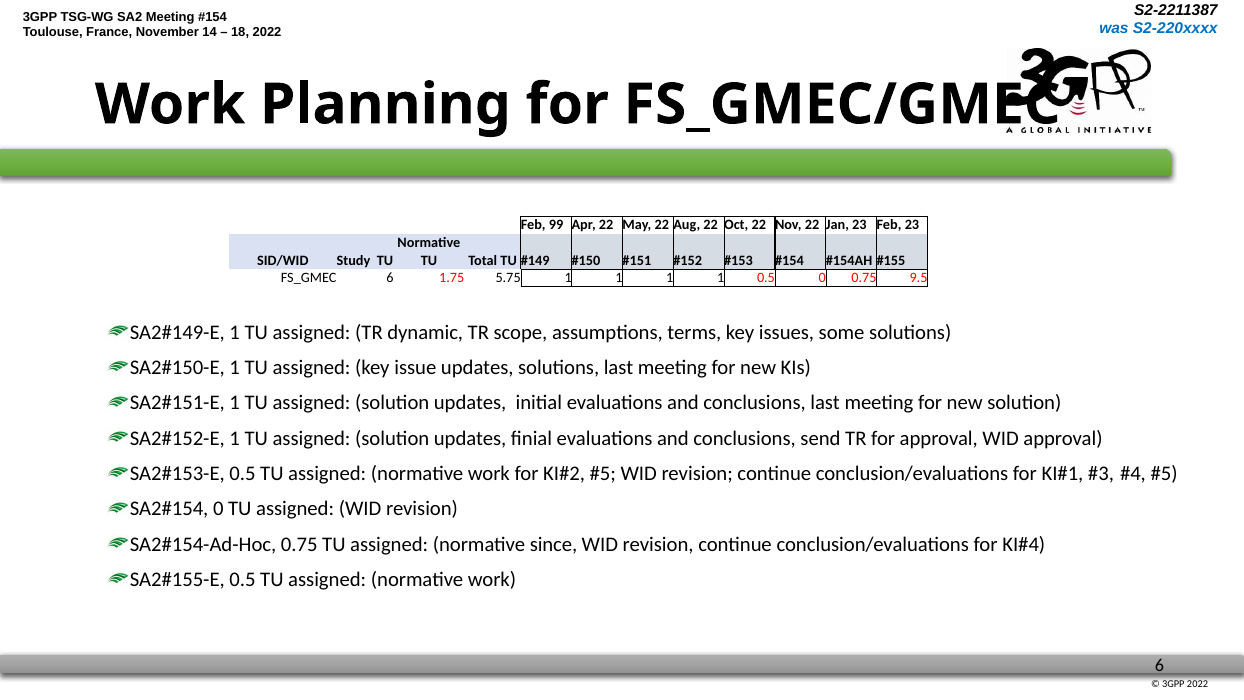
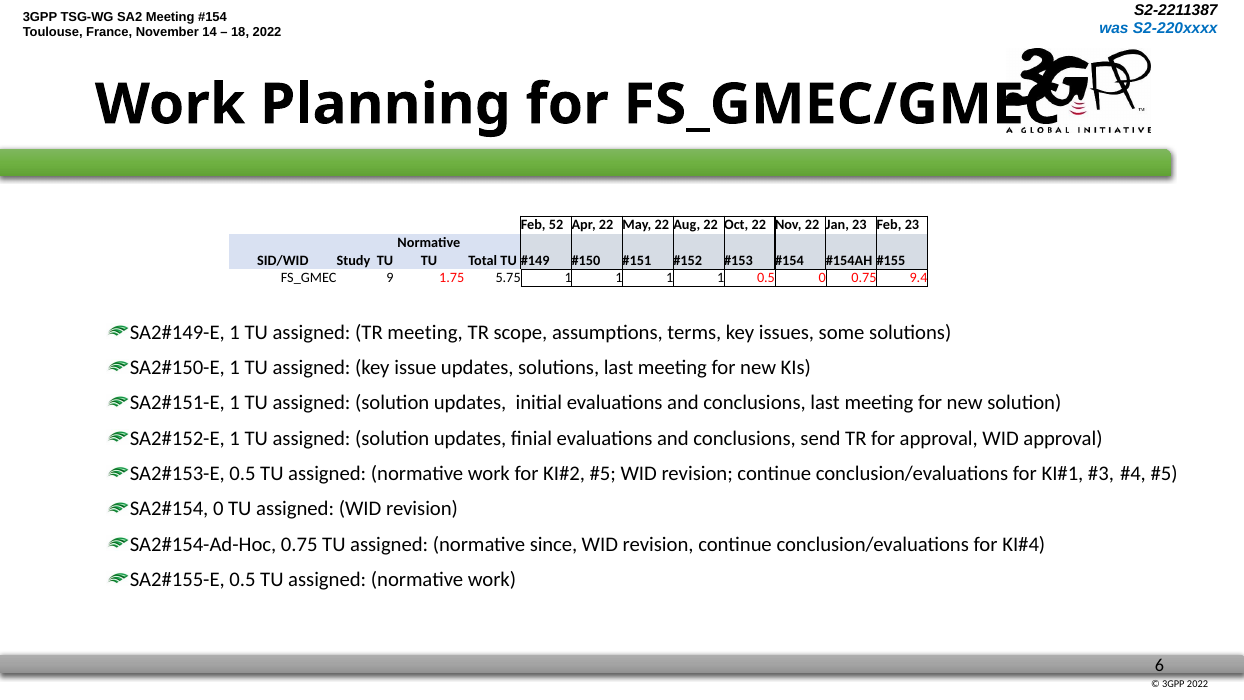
99: 99 -> 52
6 at (390, 278): 6 -> 9
9.5: 9.5 -> 9.4
TR dynamic: dynamic -> meeting
